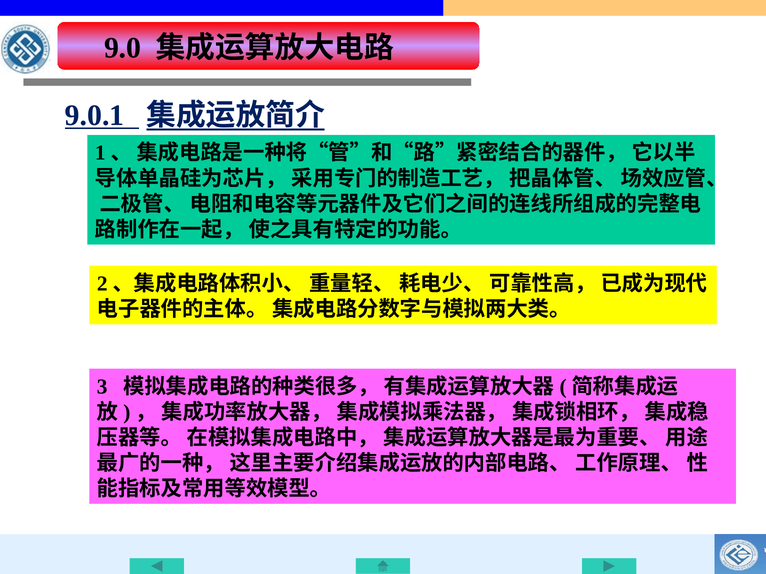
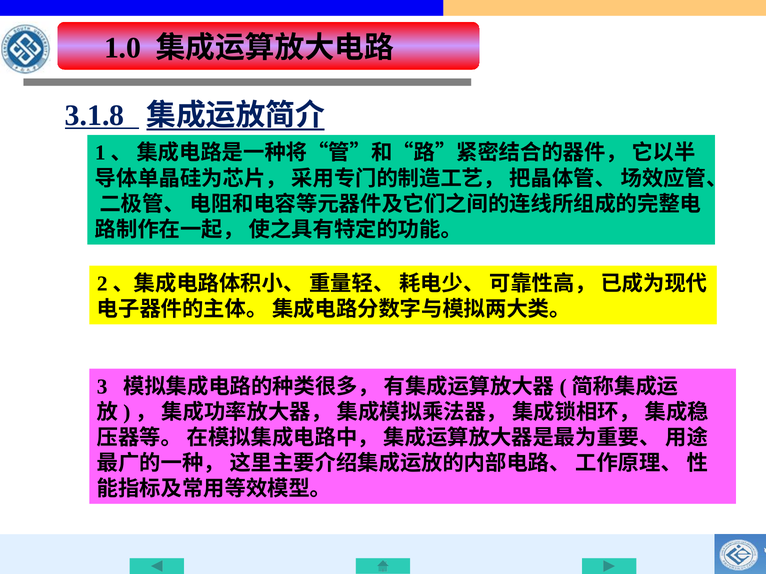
9.0: 9.0 -> 1.0
9.0.1: 9.0.1 -> 3.1.8
